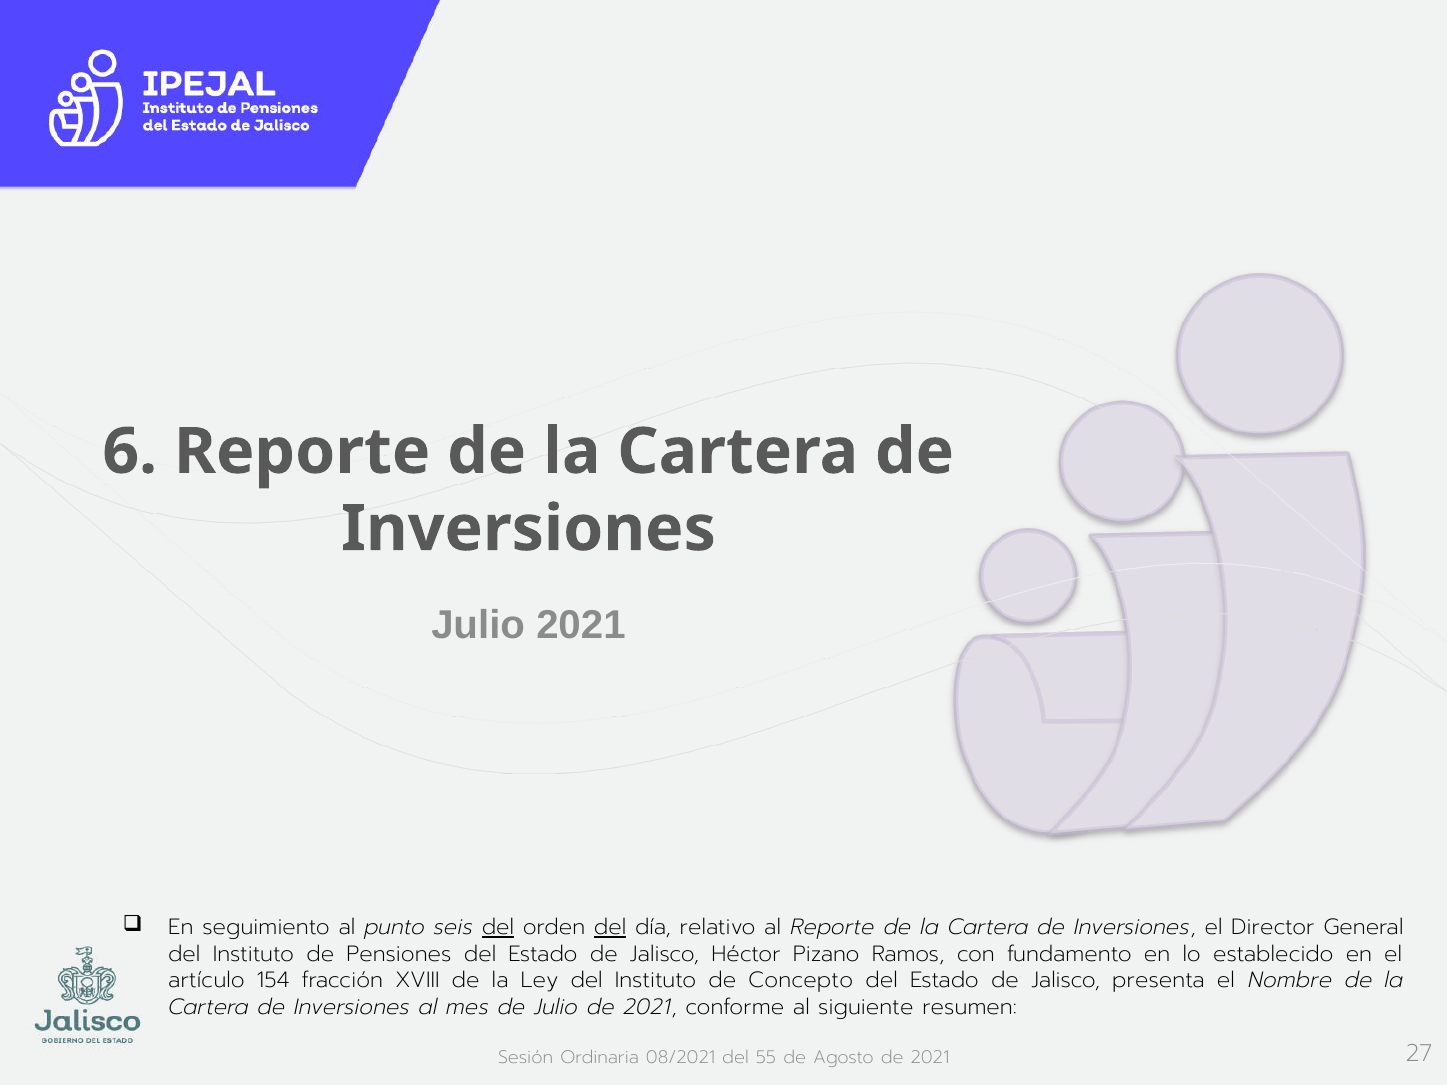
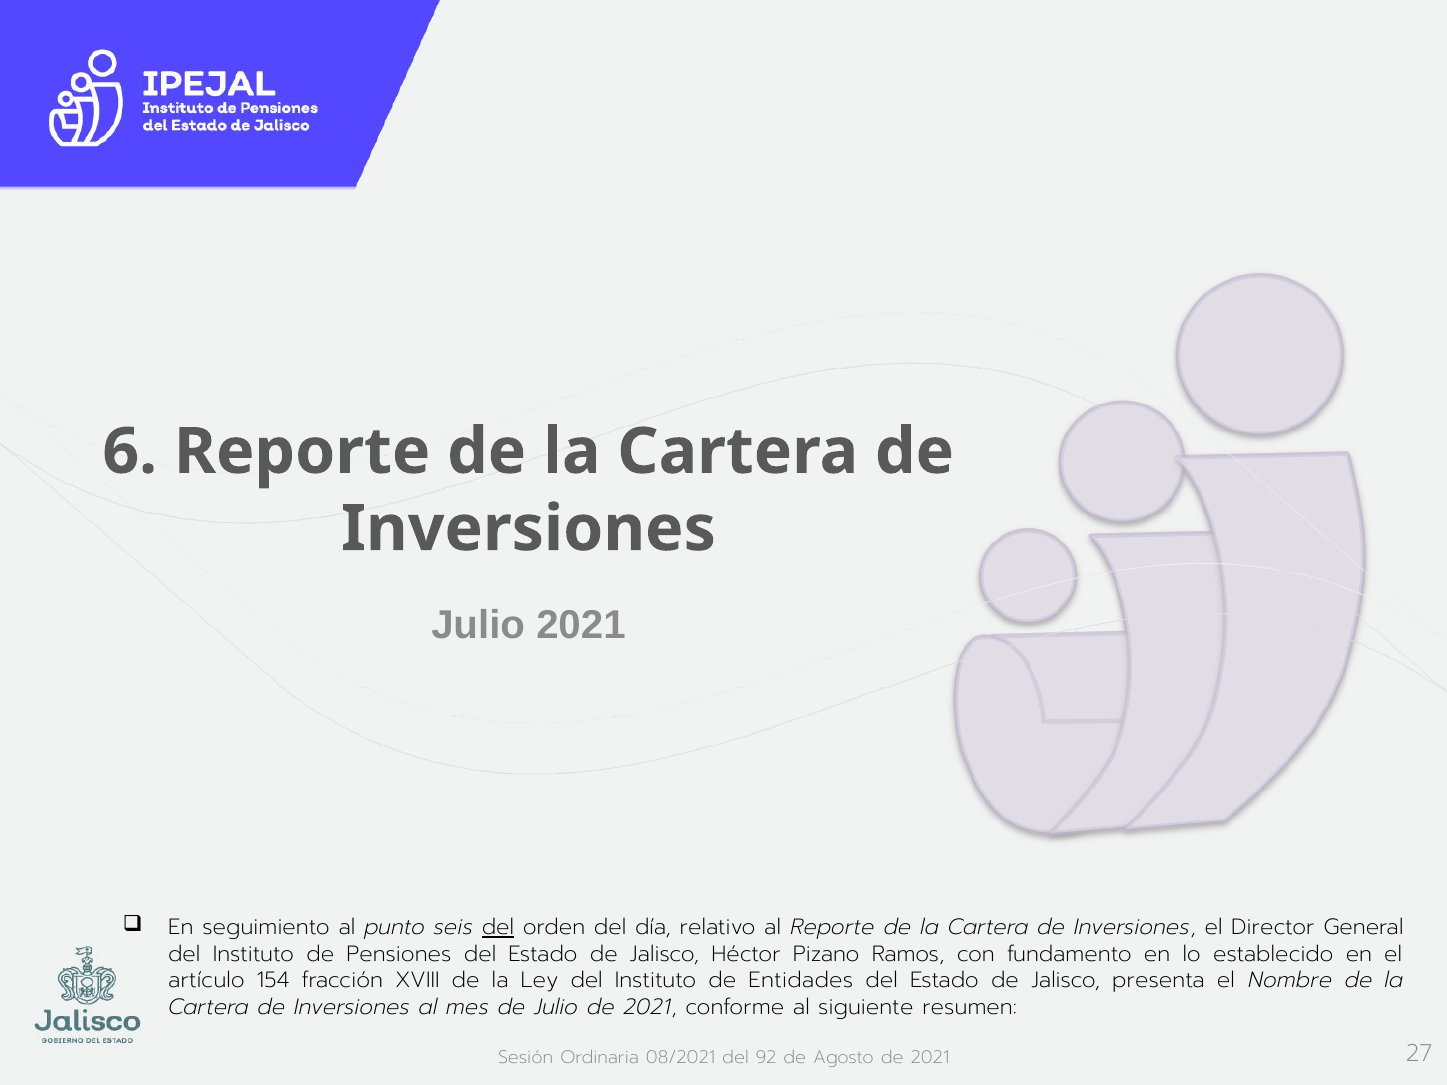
del at (610, 928) underline: present -> none
Concepto: Concepto -> Entidades
55: 55 -> 92
